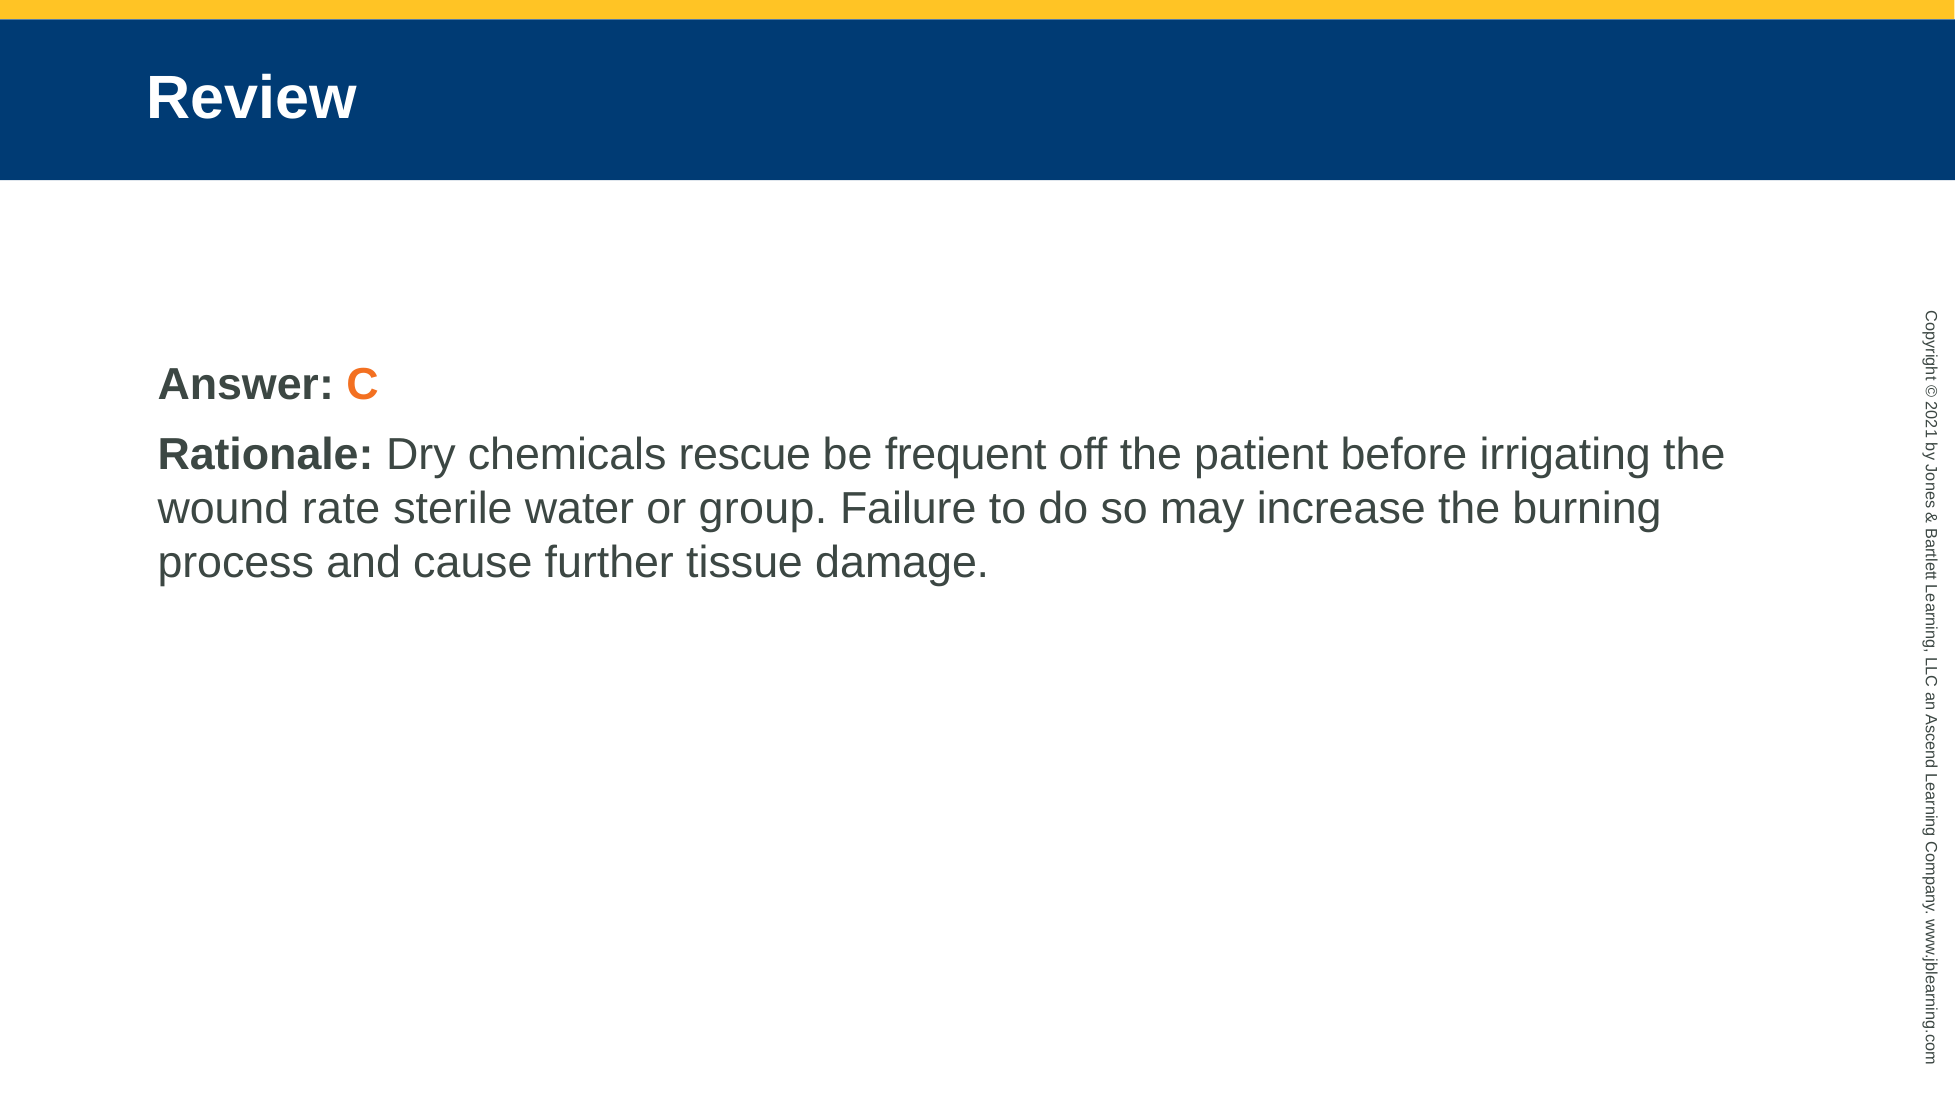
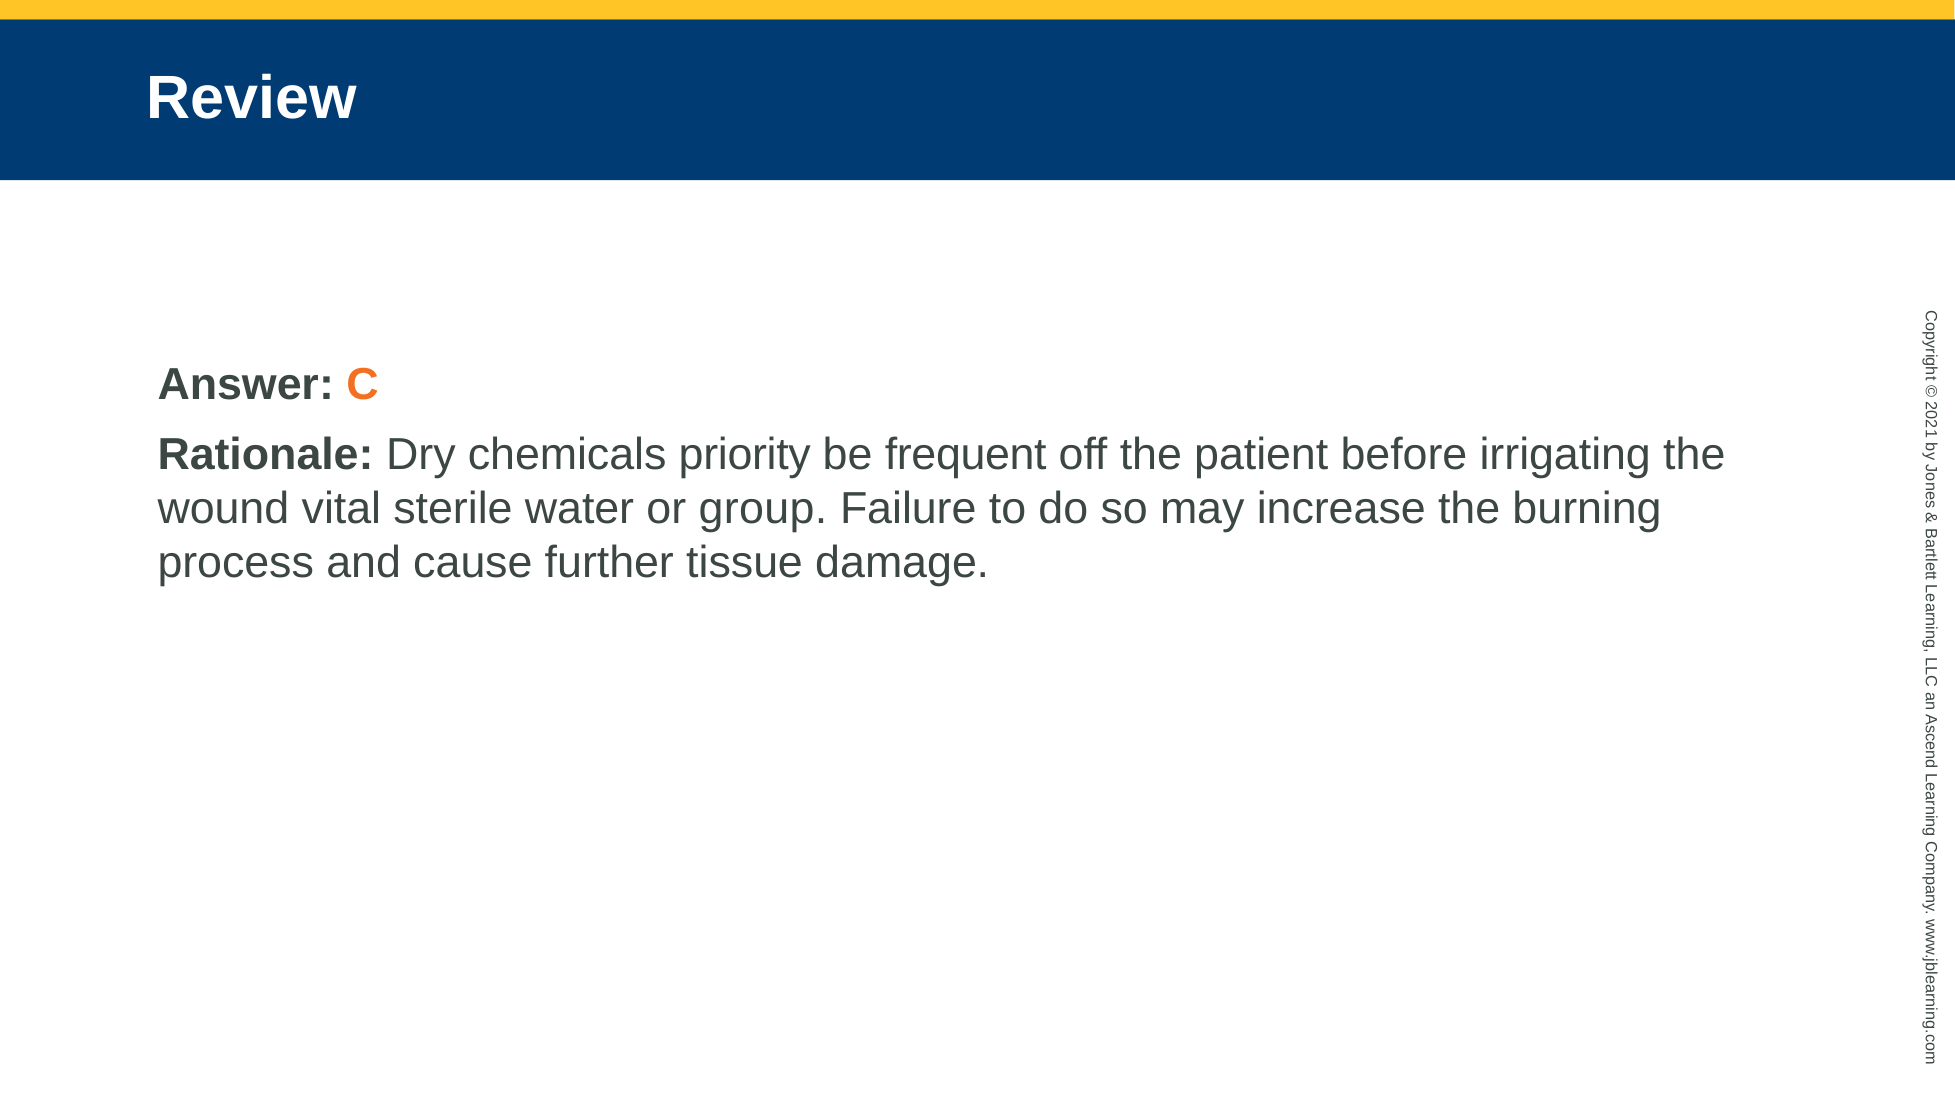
rescue: rescue -> priority
rate: rate -> vital
